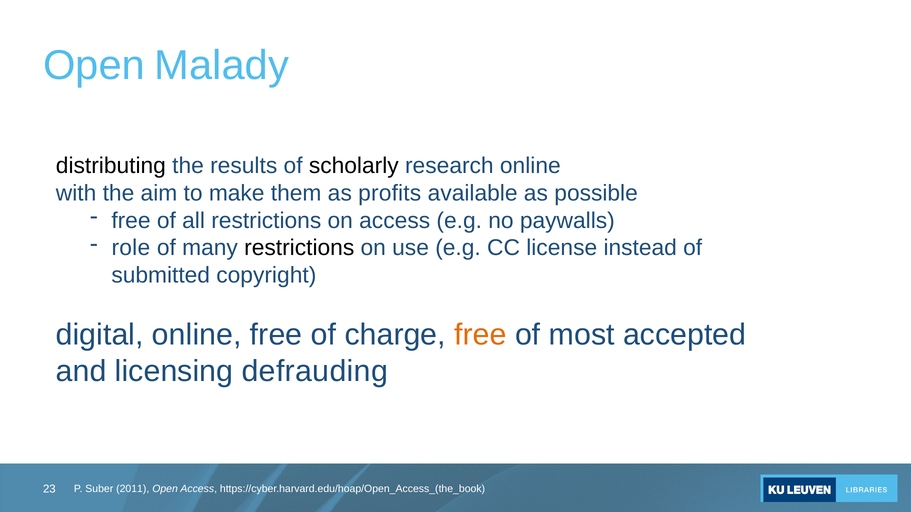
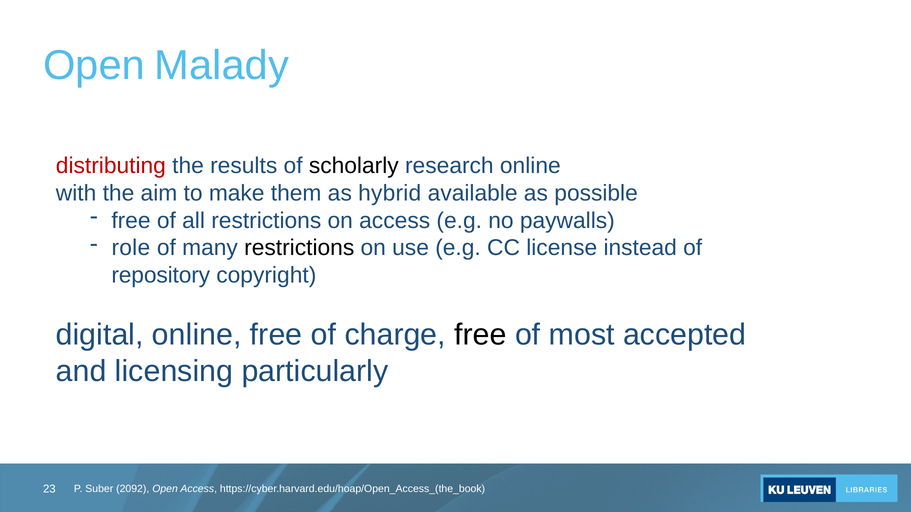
distributing colour: black -> red
profits: profits -> hybrid
submitted: submitted -> repository
free at (480, 335) colour: orange -> black
defrauding: defrauding -> particularly
2011: 2011 -> 2092
